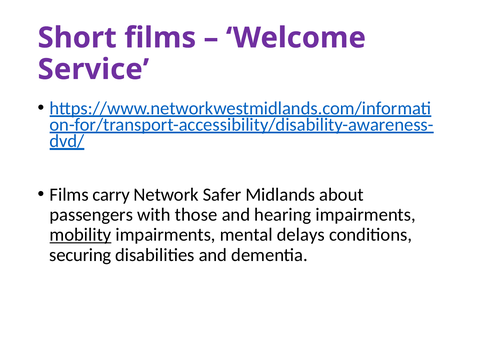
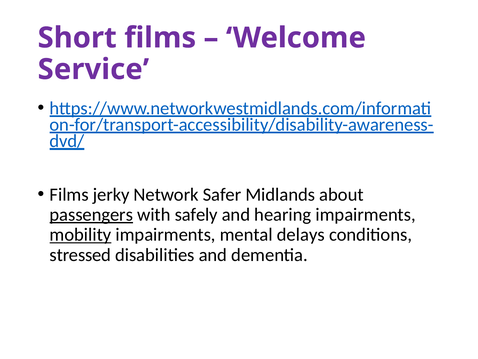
carry: carry -> jerky
passengers underline: none -> present
those: those -> safely
securing: securing -> stressed
